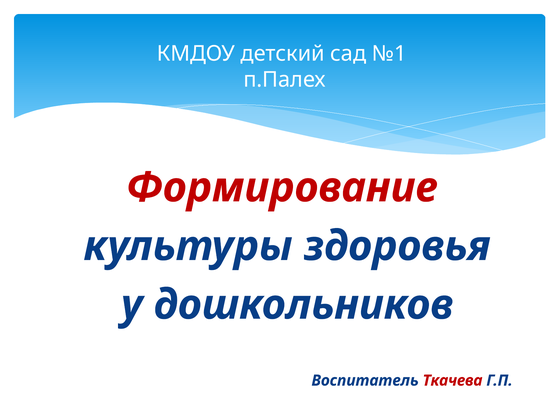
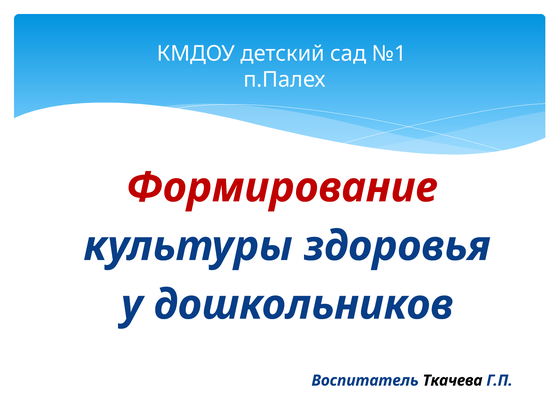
Ткачева colour: red -> black
